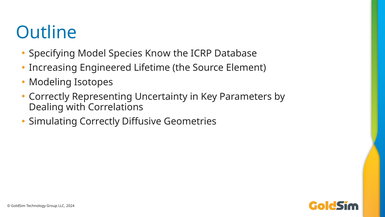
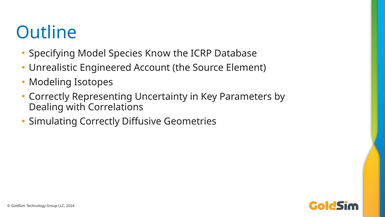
Increasing: Increasing -> Unrealistic
Lifetime: Lifetime -> Account
